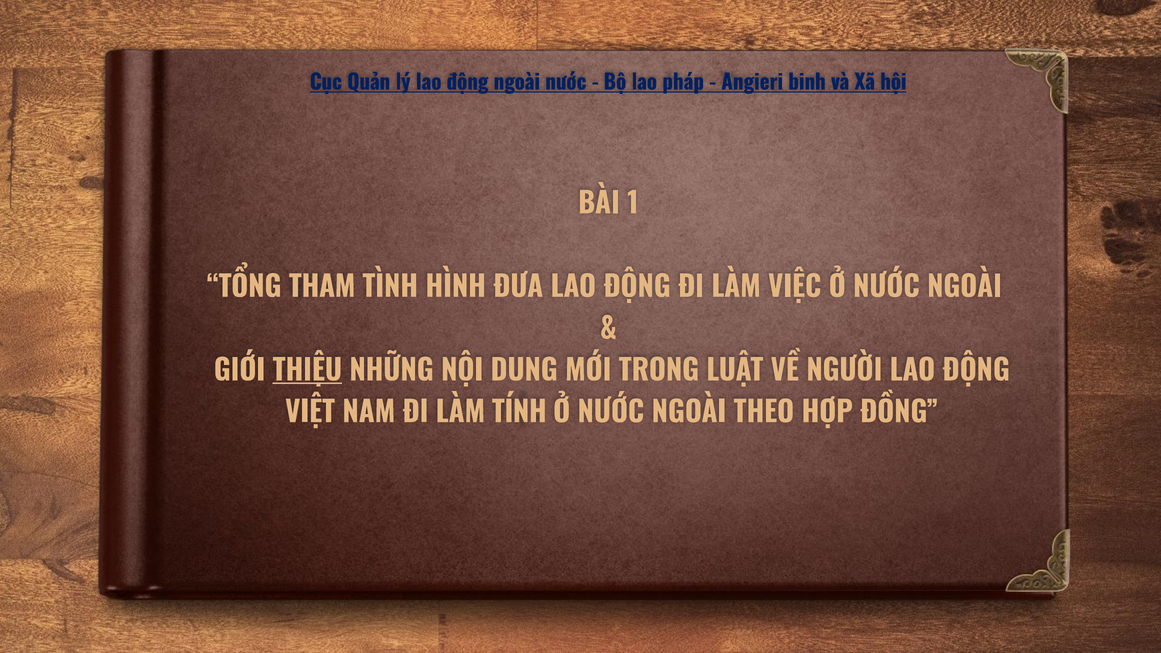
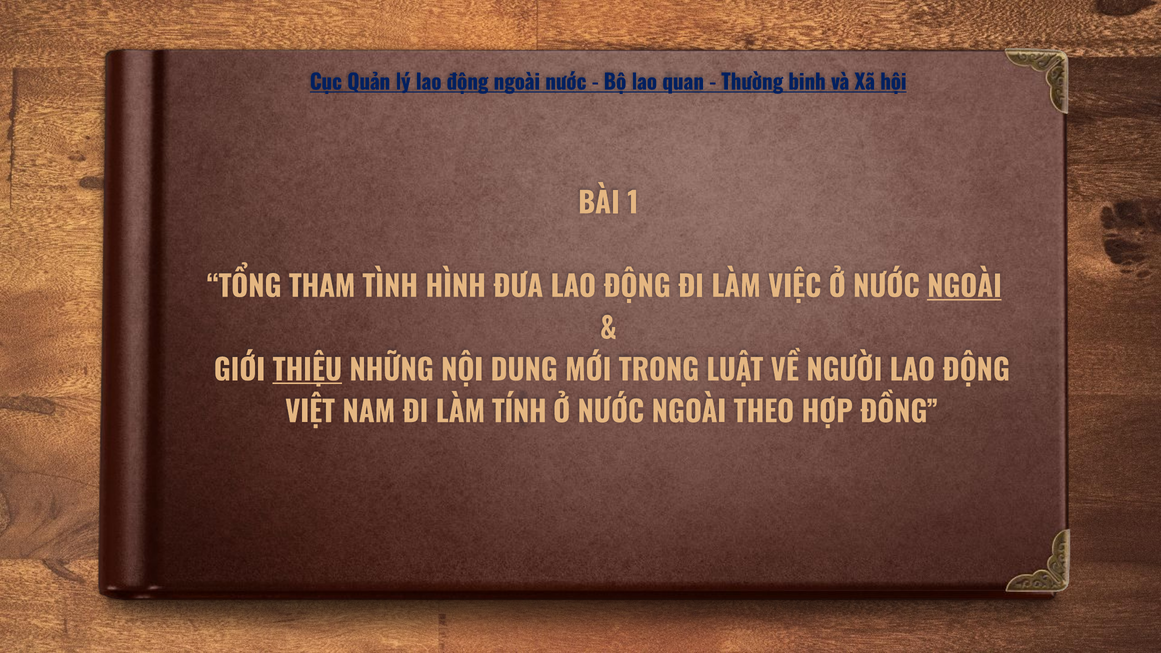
pháp: pháp -> quan
Angieri: Angieri -> Thường
NGOÀI at (964, 287) underline: none -> present
